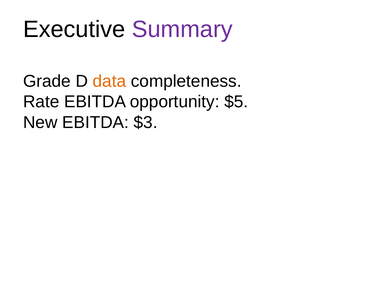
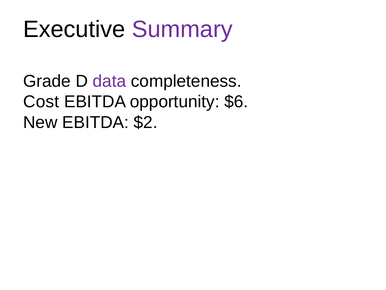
data colour: orange -> purple
Rate: Rate -> Cost
$5: $5 -> $6
$3: $3 -> $2
